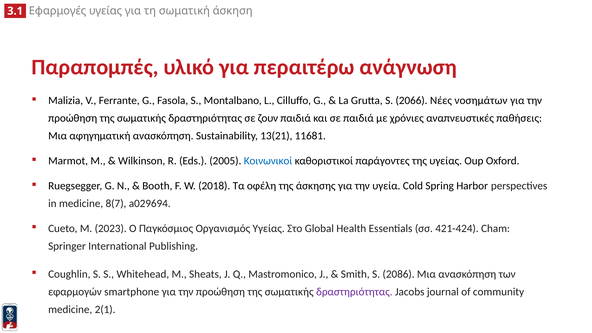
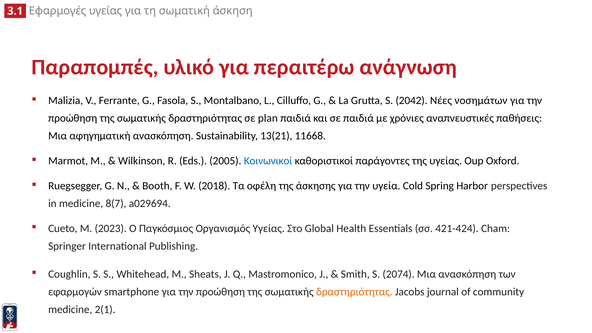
2066: 2066 -> 2042
ζουν: ζουν -> plan
11681: 11681 -> 11668
2086: 2086 -> 2074
δραστηριότητας at (354, 292) colour: purple -> orange
